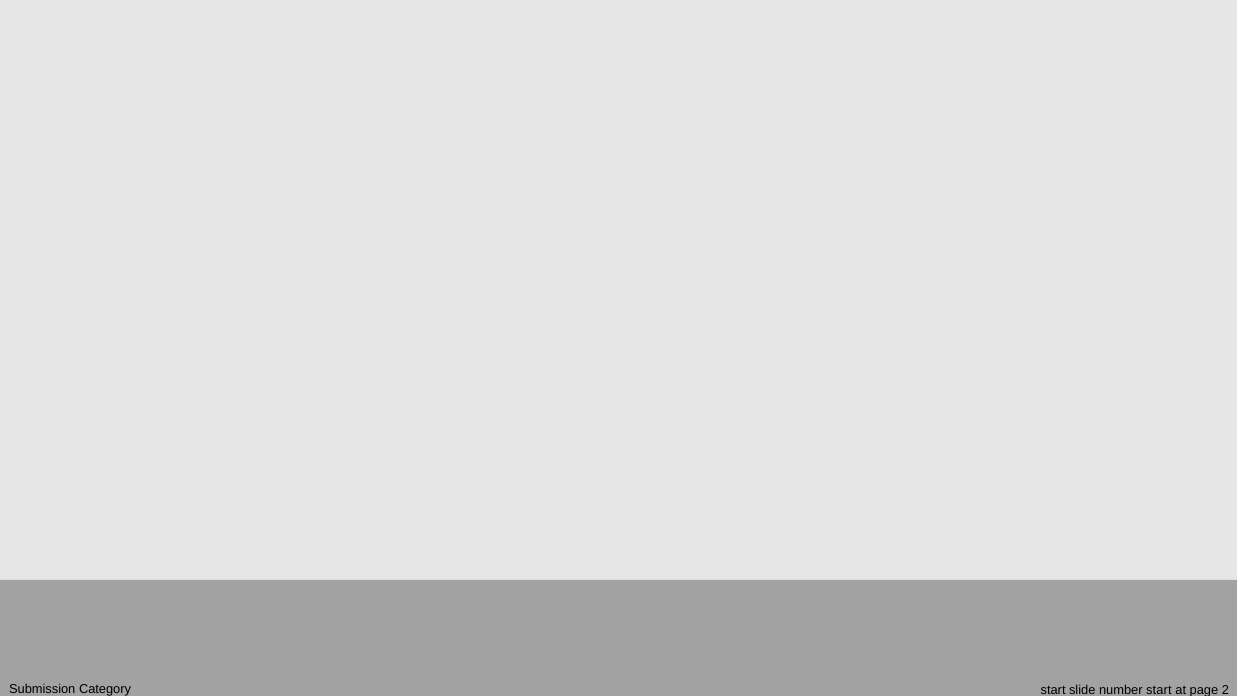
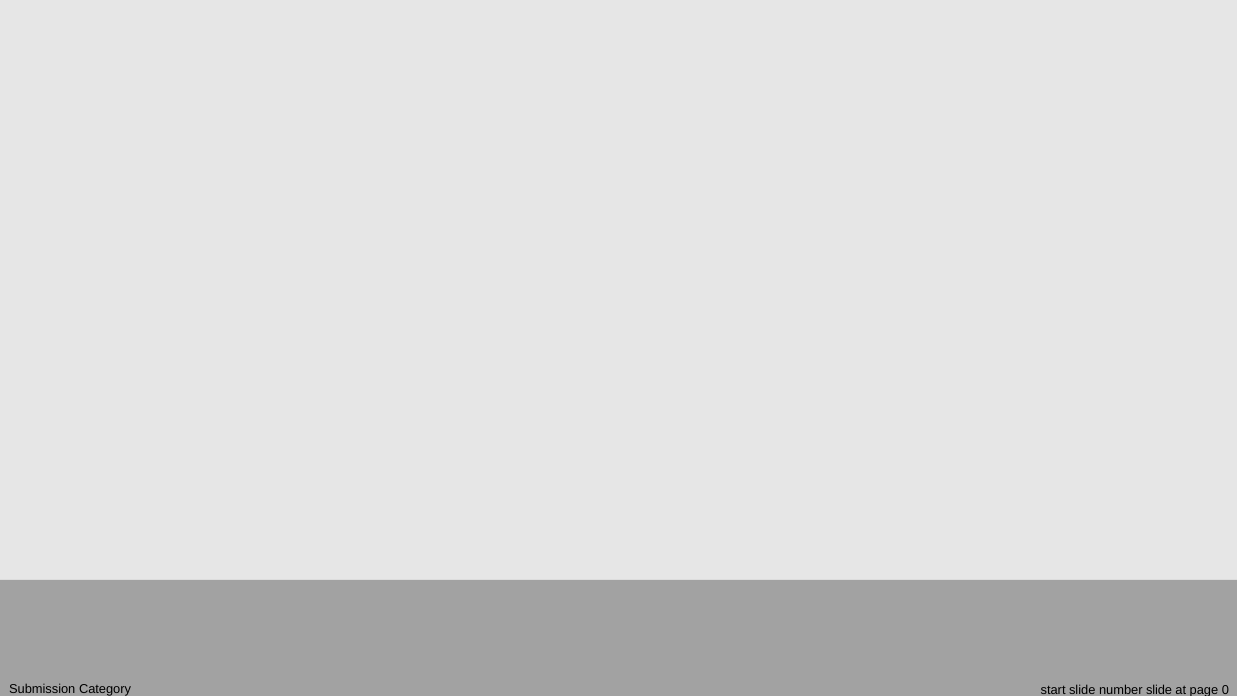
number start: start -> slide
2: 2 -> 0
